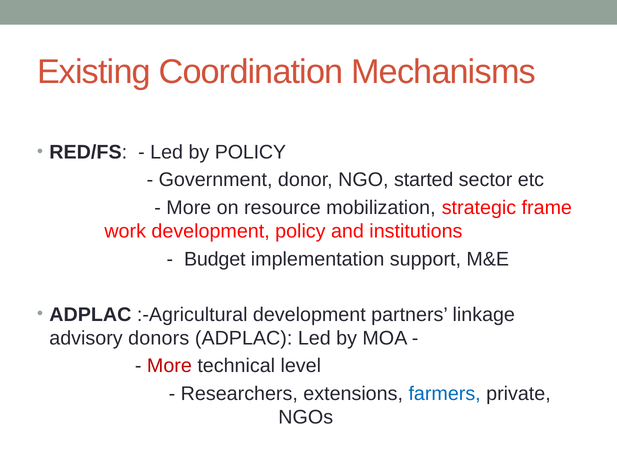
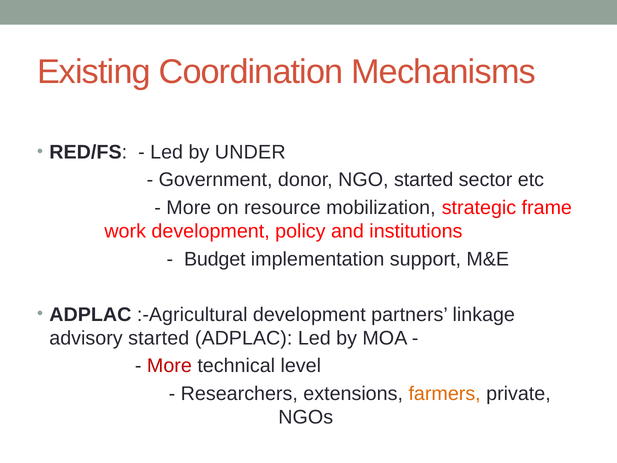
by POLICY: POLICY -> UNDER
advisory donors: donors -> started
farmers colour: blue -> orange
